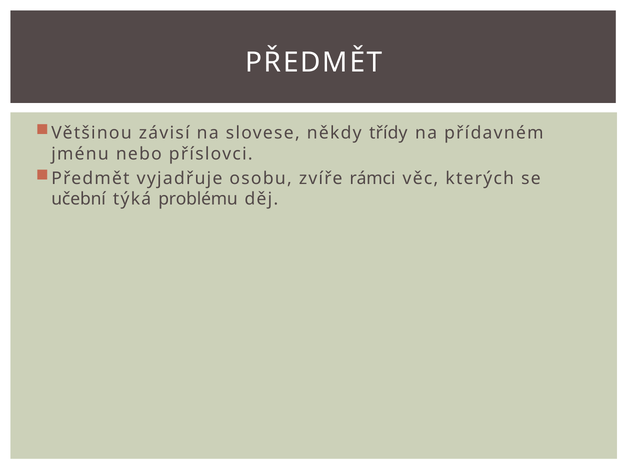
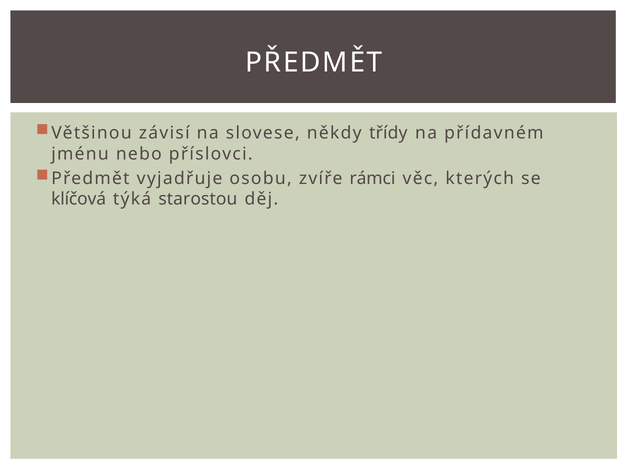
učební: učební -> klíčová
problému: problému -> starostou
